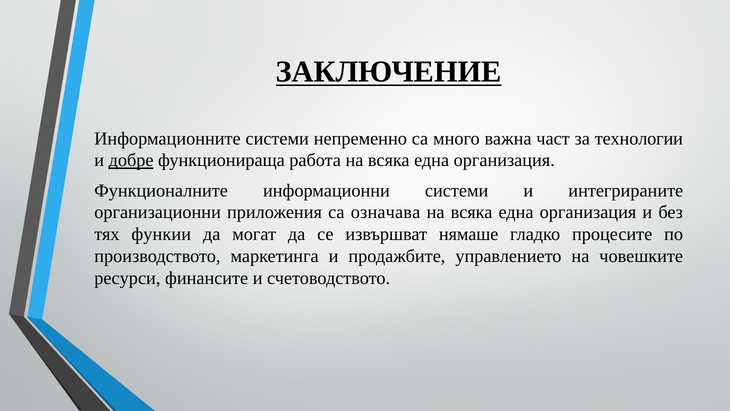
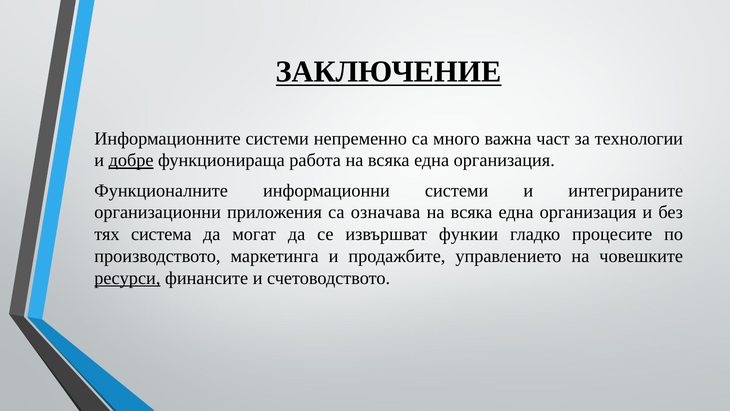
функии: функии -> система
нямаше: нямаше -> функии
ресурси underline: none -> present
